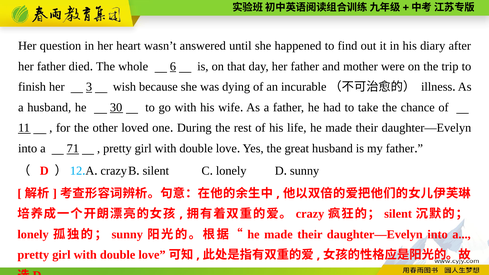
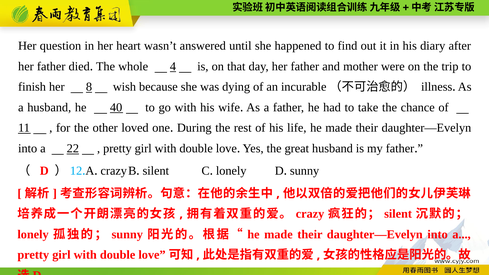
6: 6 -> 4
3: 3 -> 8
30: 30 -> 40
71: 71 -> 22
